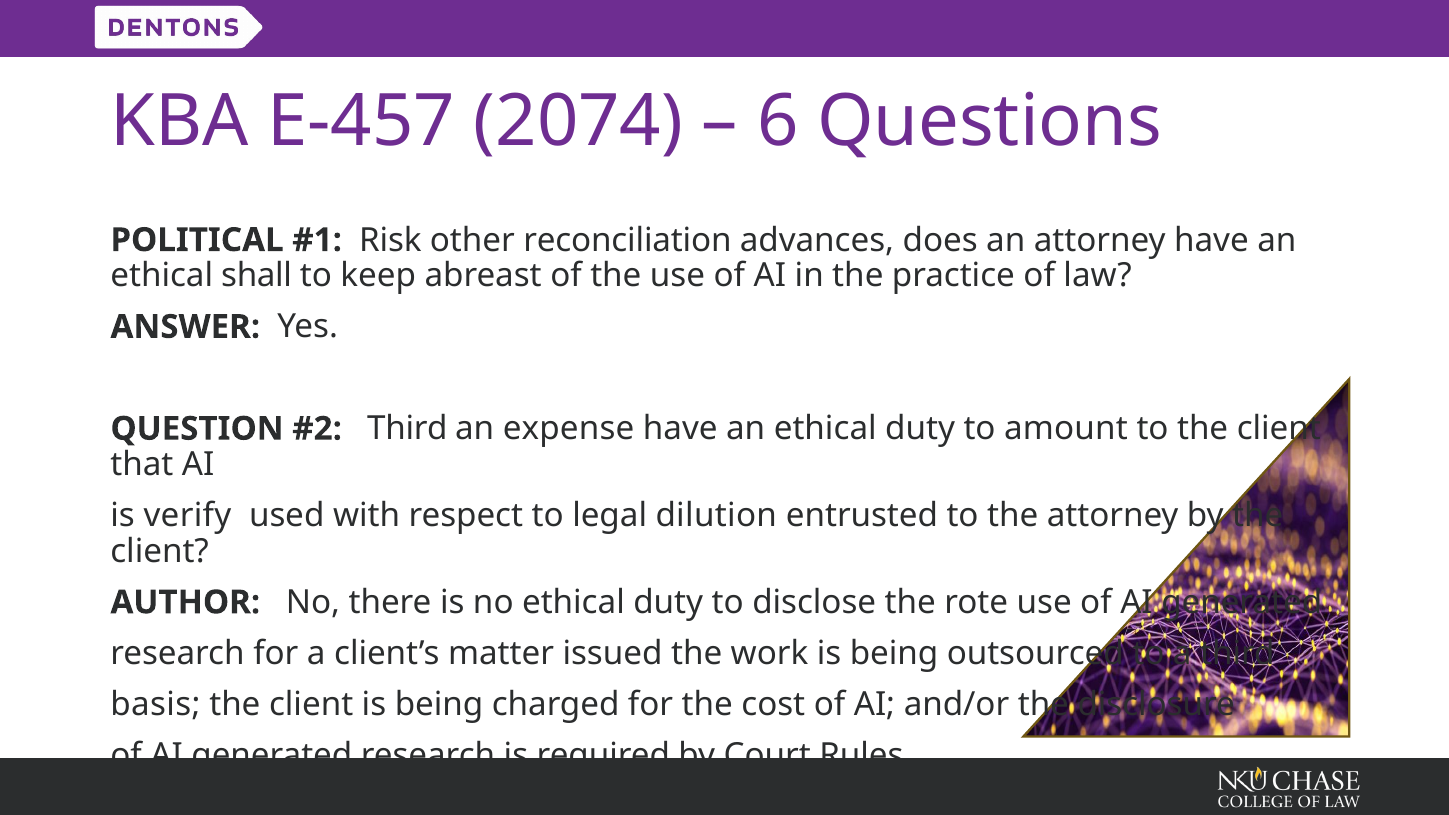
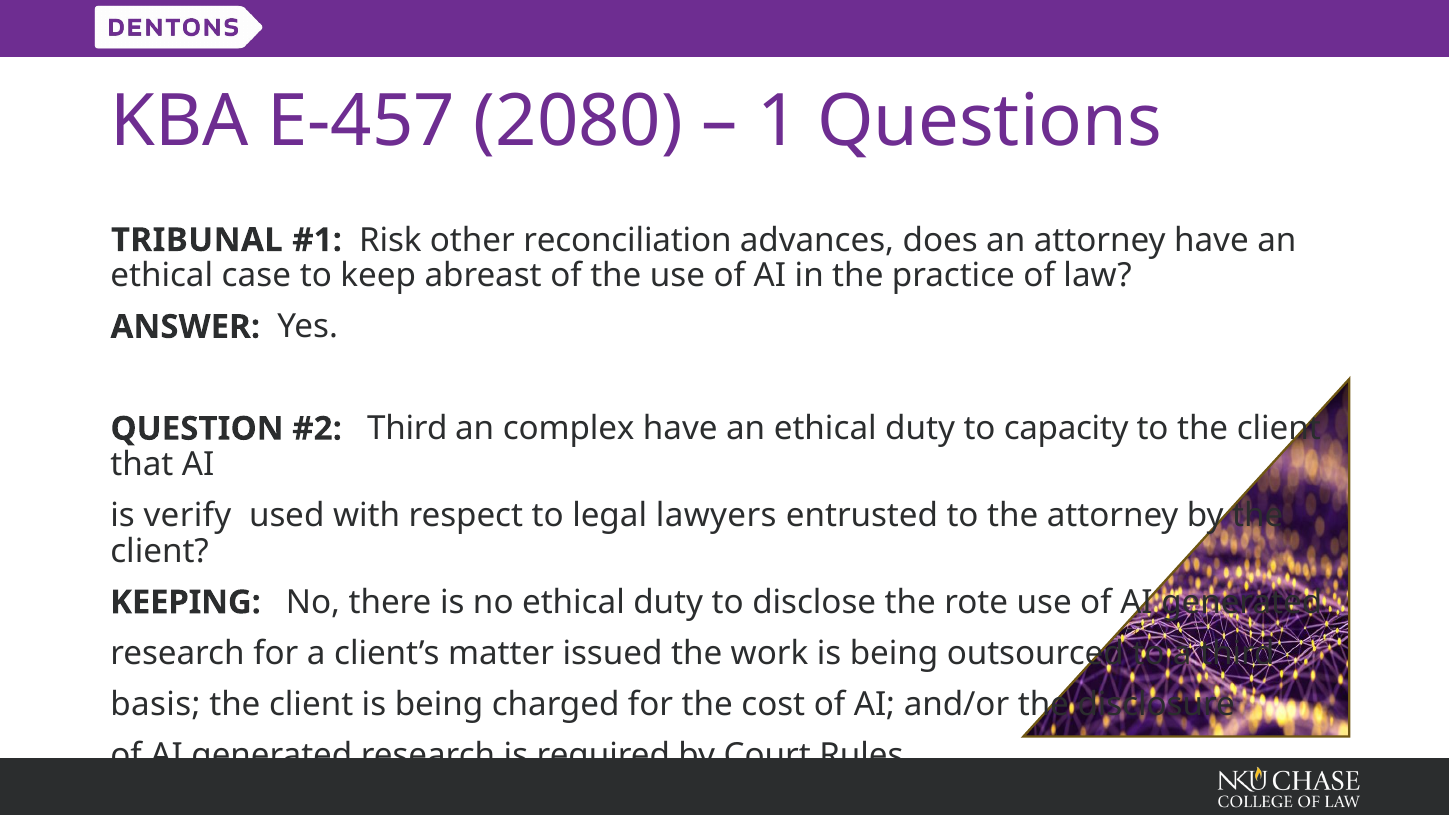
2074: 2074 -> 2080
6: 6 -> 1
POLITICAL: POLITICAL -> TRIBUNAL
shall: shall -> case
expense: expense -> complex
amount: amount -> capacity
dilution: dilution -> lawyers
AUTHOR: AUTHOR -> KEEPING
